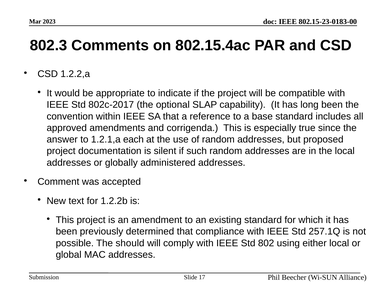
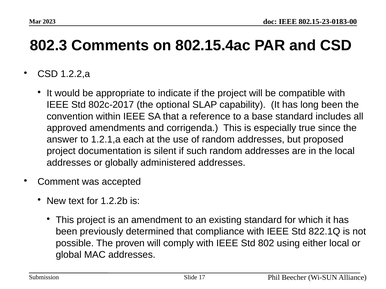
257.1Q: 257.1Q -> 822.1Q
should: should -> proven
